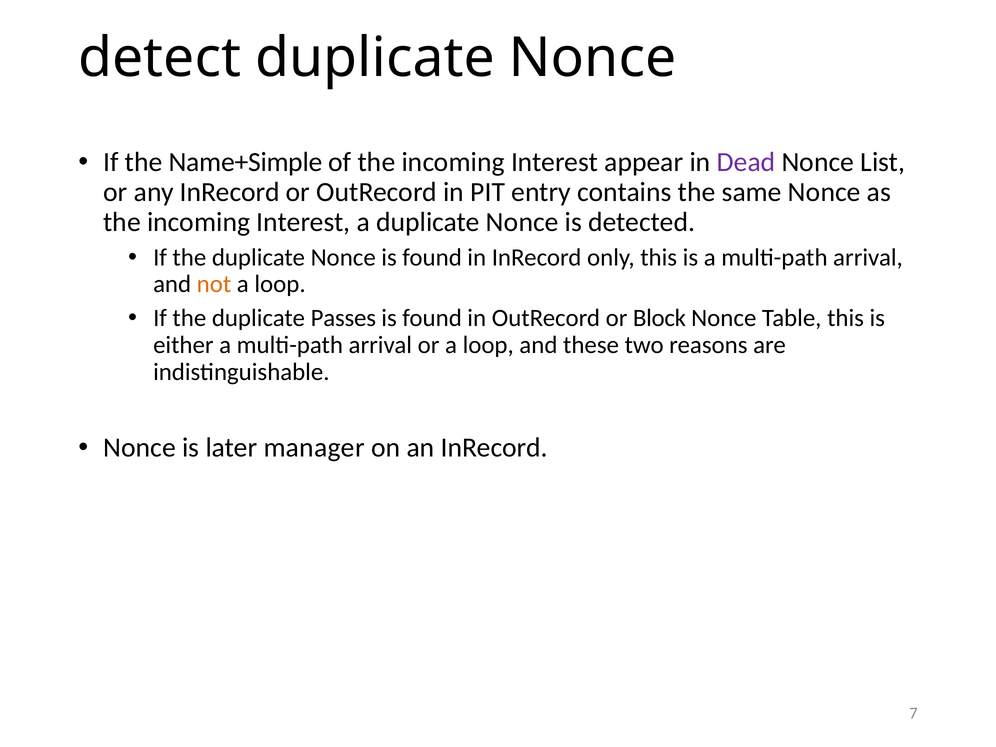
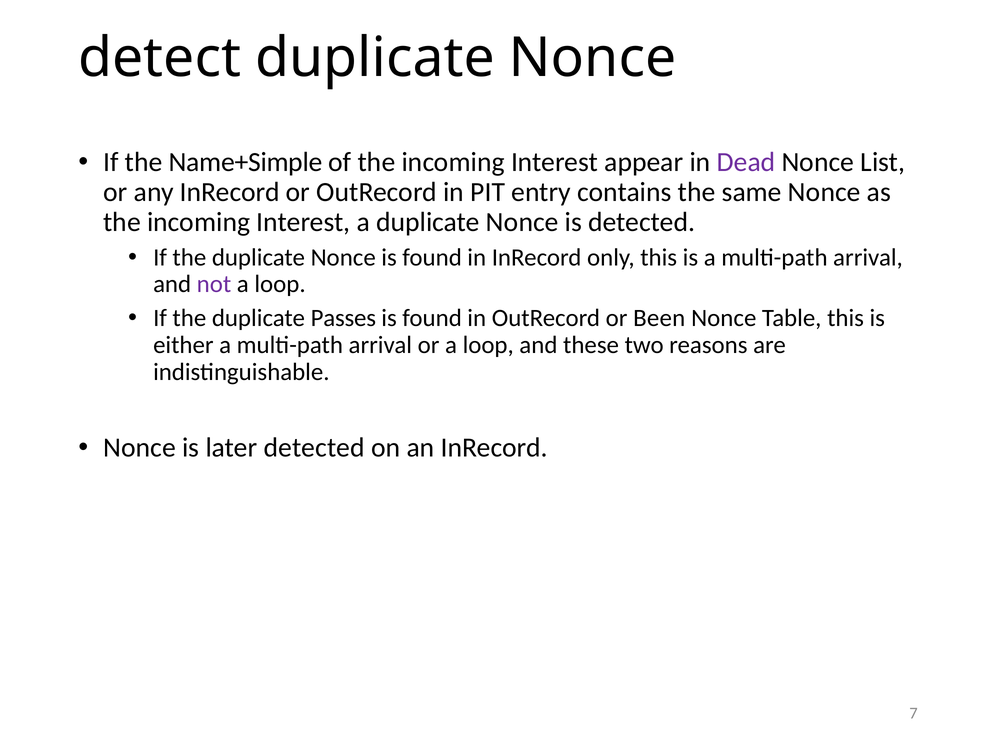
not colour: orange -> purple
Block: Block -> Been
later manager: manager -> detected
